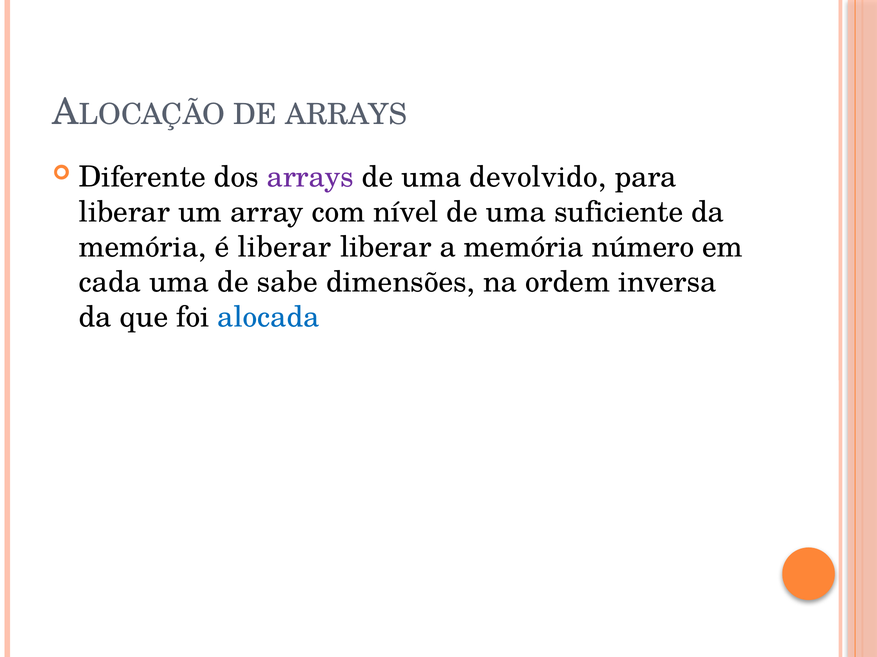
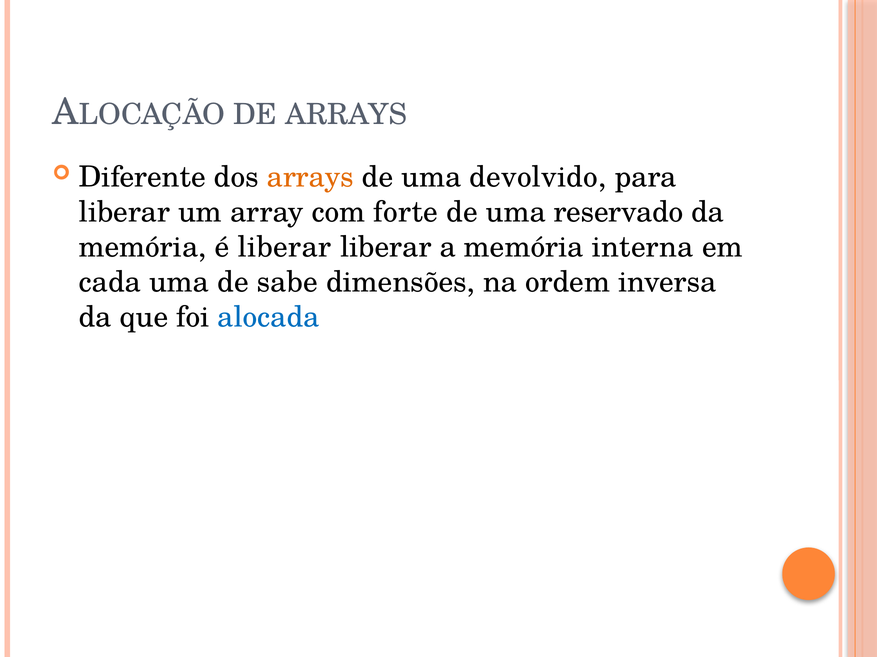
arrays at (310, 177) colour: purple -> orange
nível: nível -> forte
suficiente: suficiente -> reservado
número: número -> interna
